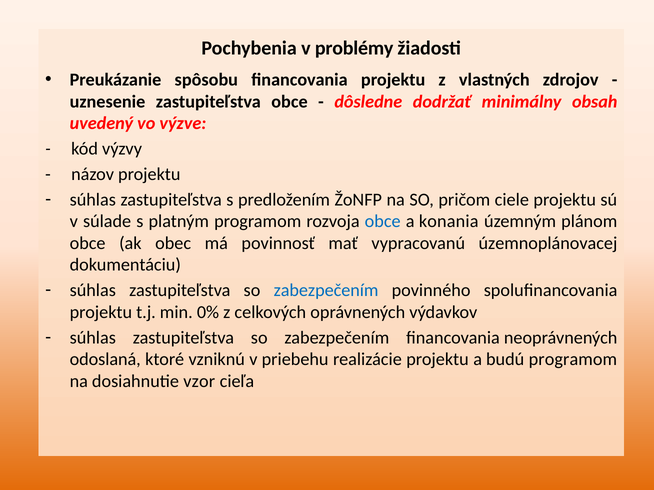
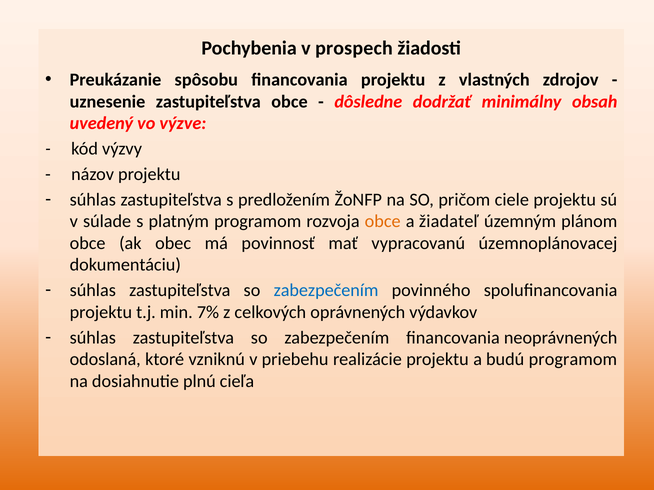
problémy: problémy -> prospech
obce at (383, 222) colour: blue -> orange
konania: konania -> žiadateľ
0%: 0% -> 7%
vzor: vzor -> plnú
